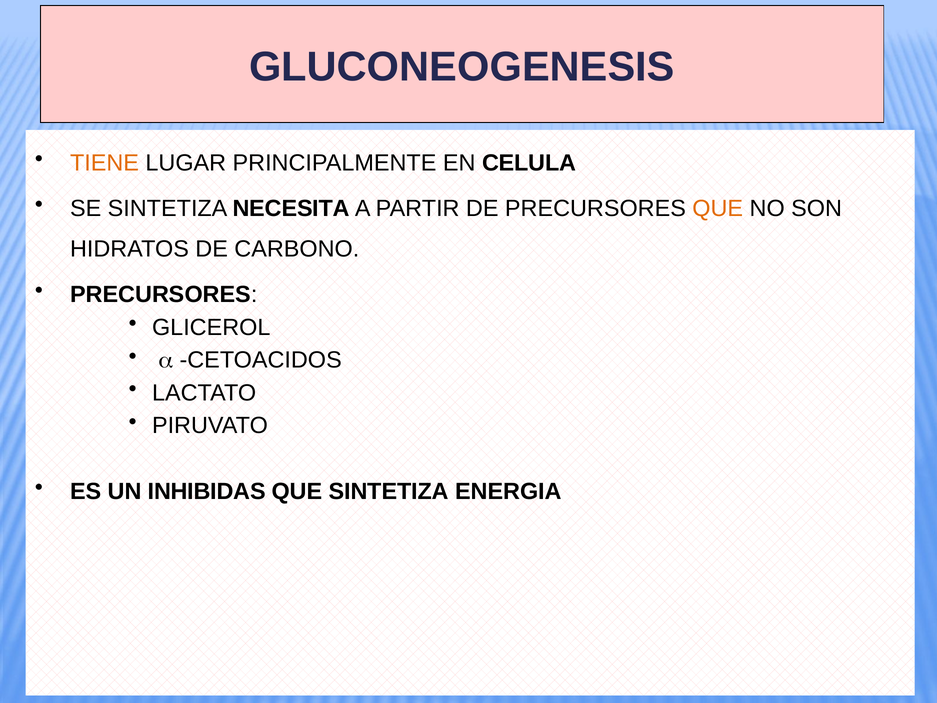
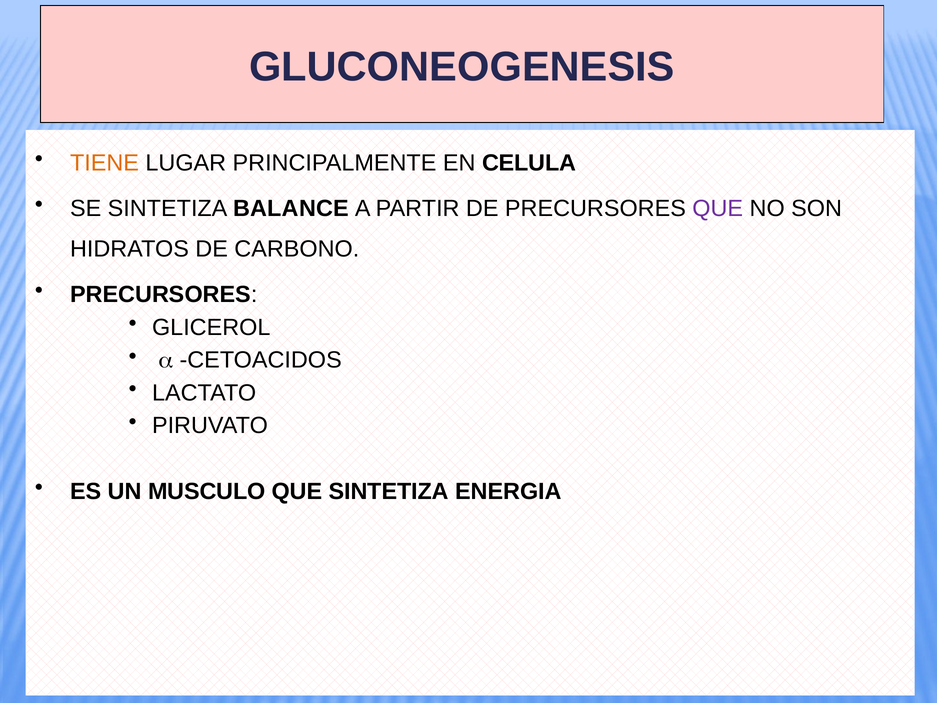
NECESITA: NECESITA -> BALANCE
QUE at (718, 208) colour: orange -> purple
INHIBIDAS: INHIBIDAS -> MUSCULO
